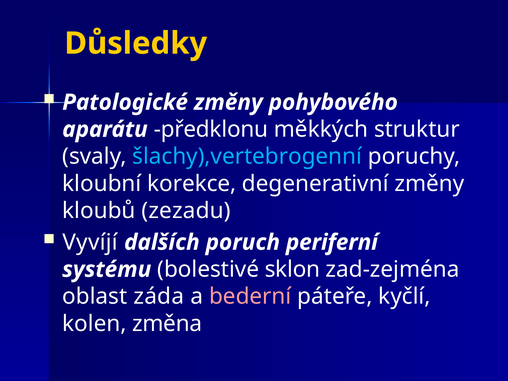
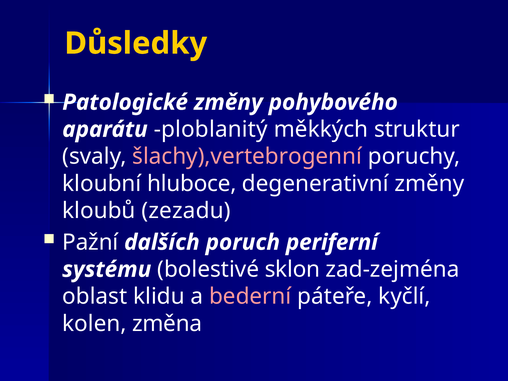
předklonu: předklonu -> ploblanitý
šlachy),vertebrogenní colour: light blue -> pink
korekce: korekce -> hluboce
Vyvíjí: Vyvíjí -> Pažní
záda: záda -> klidu
